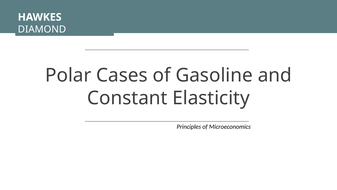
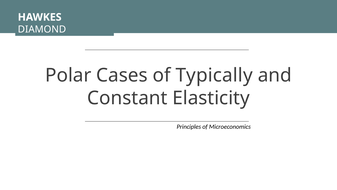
Gasoline: Gasoline -> Typically
